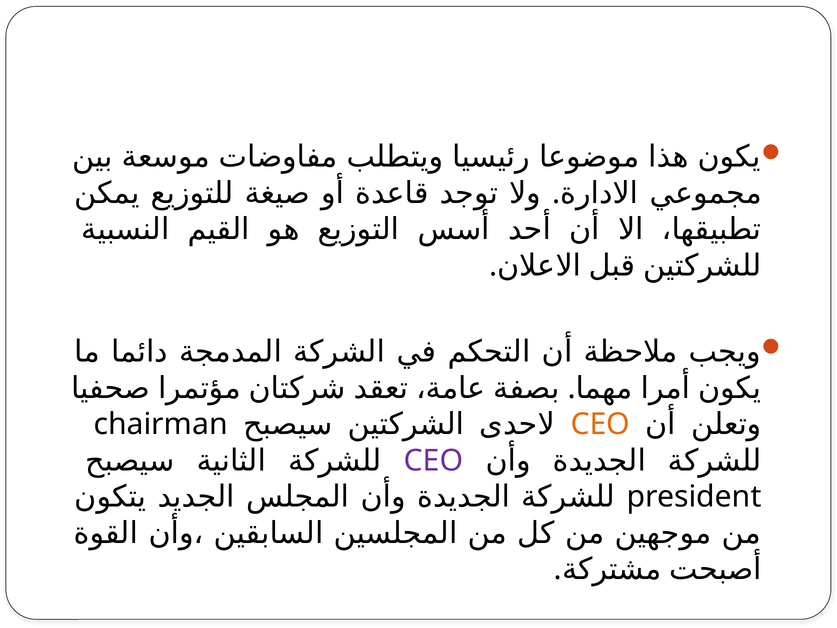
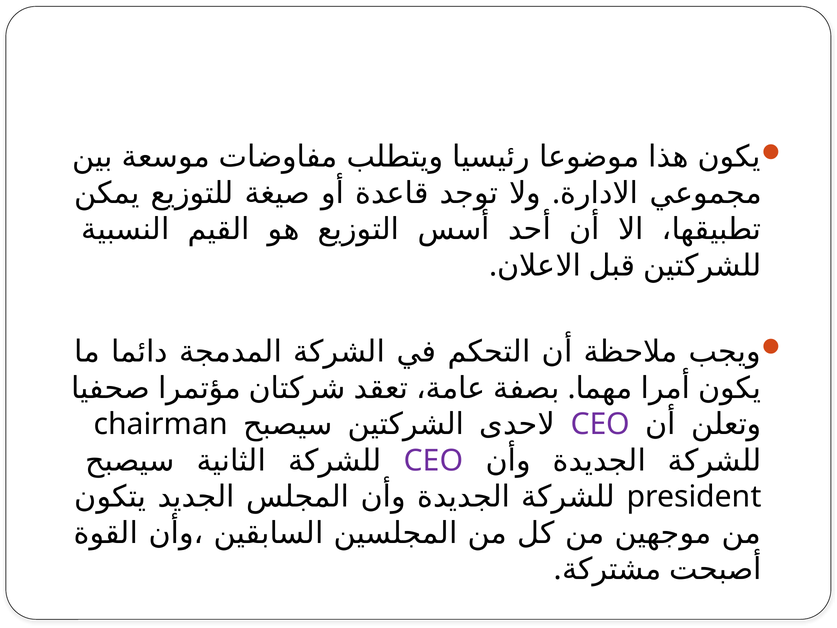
CEO at (600, 424) colour: orange -> purple
